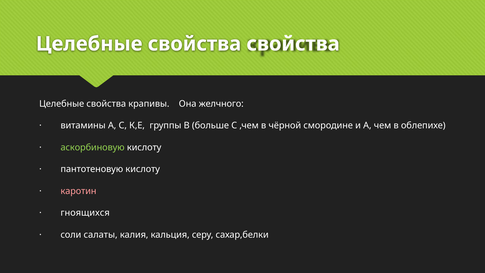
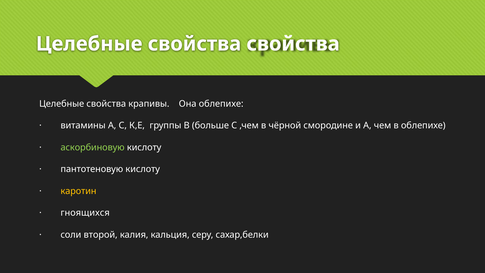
Она желчного: желчного -> облепихе
каротин colour: pink -> yellow
салаты: салаты -> второй
